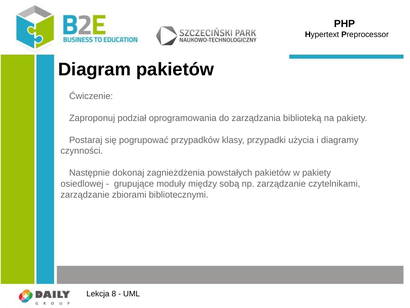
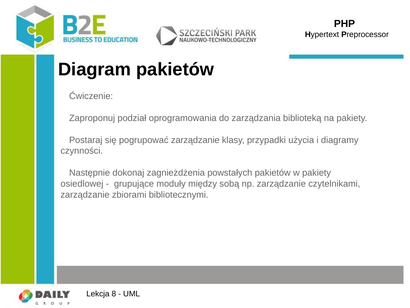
pogrupować przypadków: przypadków -> zarządzanie
